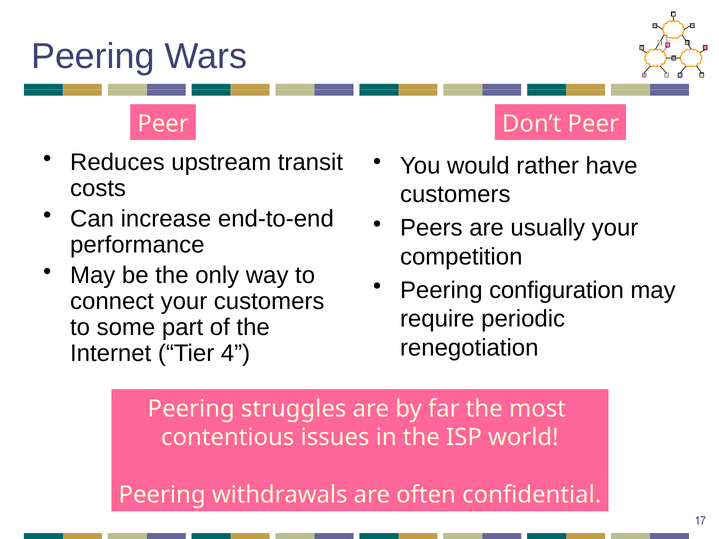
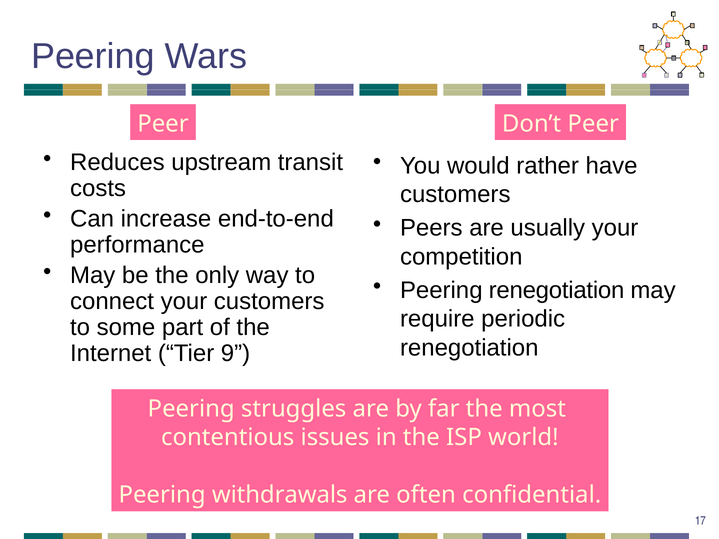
Peering configuration: configuration -> renegotiation
4: 4 -> 9
